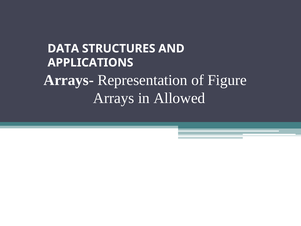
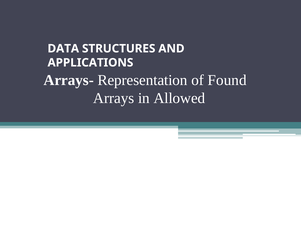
Figure: Figure -> Found
